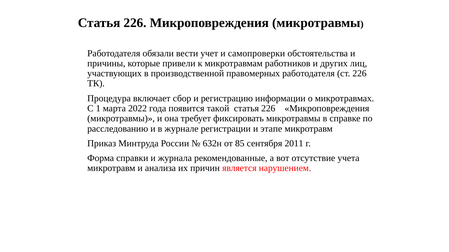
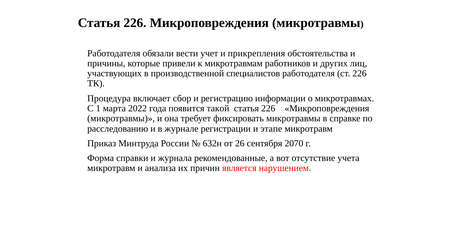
самопроверки: самопроверки -> прикрепления
правомерных: правомерных -> специалистов
85: 85 -> 26
2011: 2011 -> 2070
